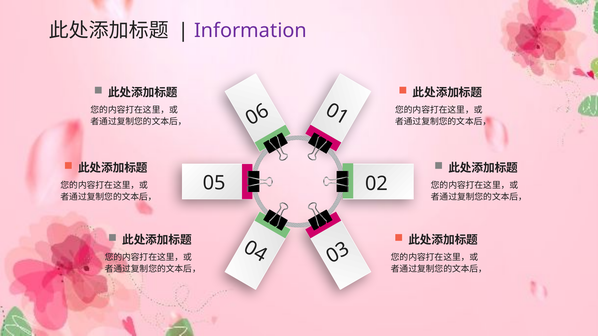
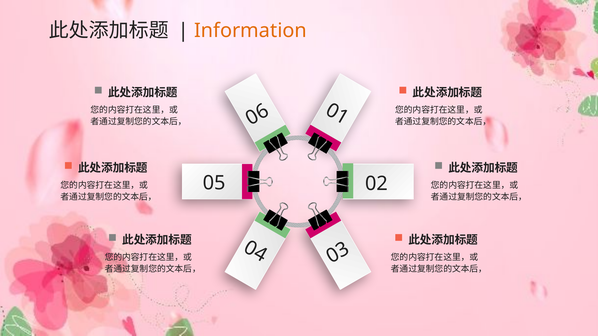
Information colour: purple -> orange
